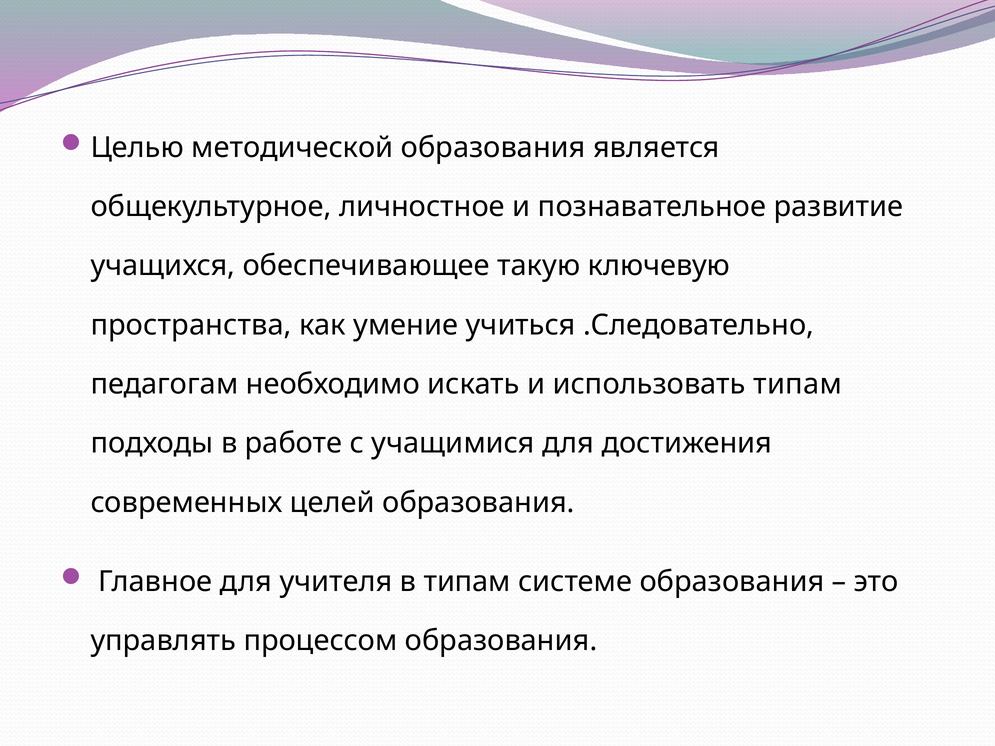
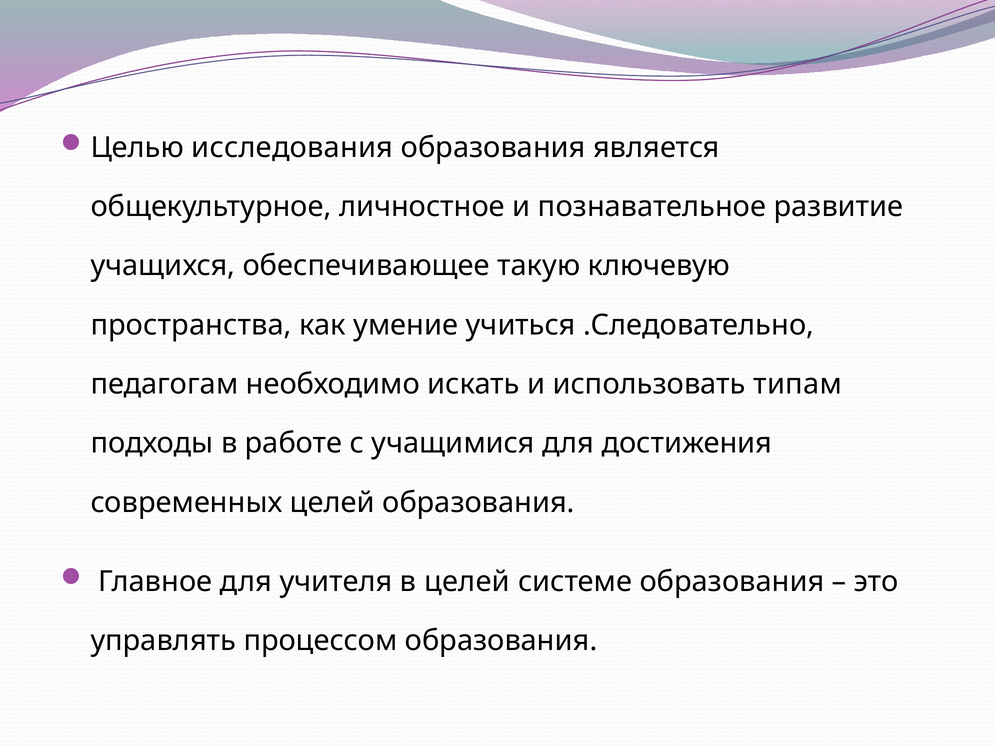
методической: методической -> исследования
в типам: типам -> целей
